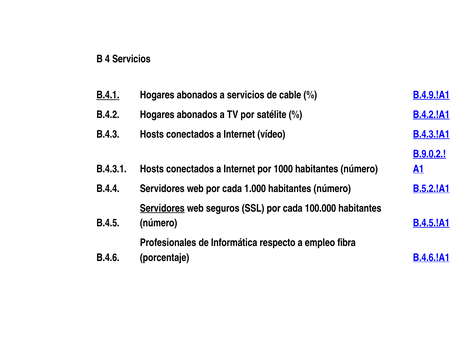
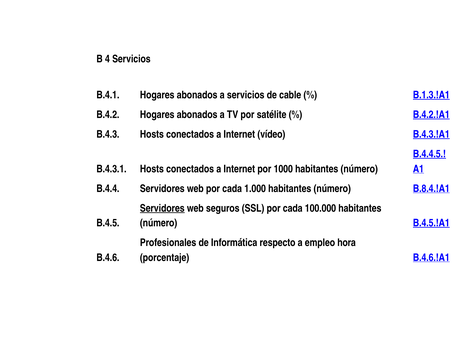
B.4.1 underline: present -> none
B.4.9.!A1: B.4.9.!A1 -> B.1.3.!A1
B.9.0.2: B.9.0.2 -> B.4.4.5
B.5.2.!A1: B.5.2.!A1 -> B.8.4.!A1
fibra: fibra -> hora
